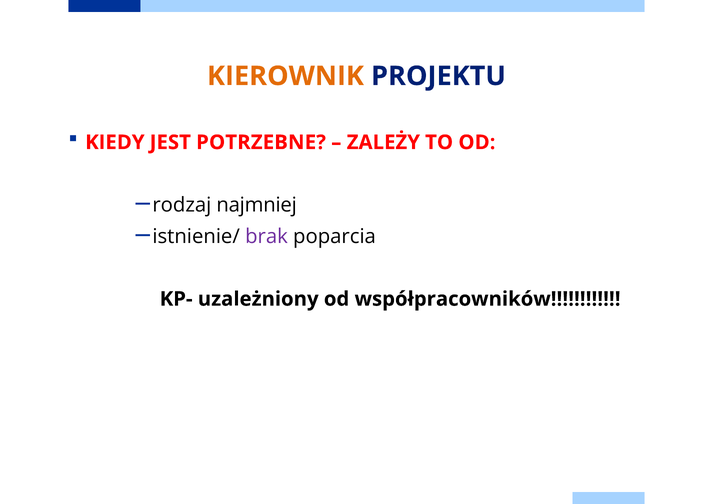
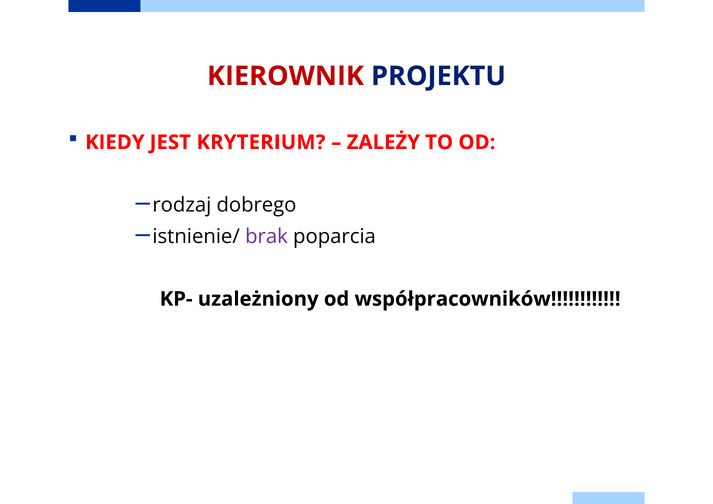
KIEROWNIK colour: orange -> red
POTRZEBNE: POTRZEBNE -> KRYTERIUM
najmniej: najmniej -> dobrego
